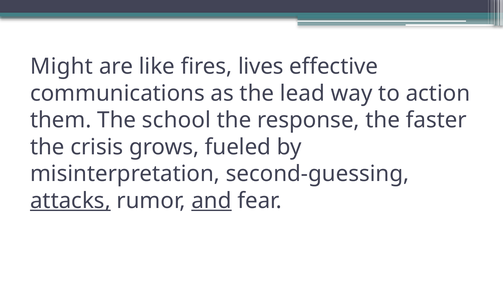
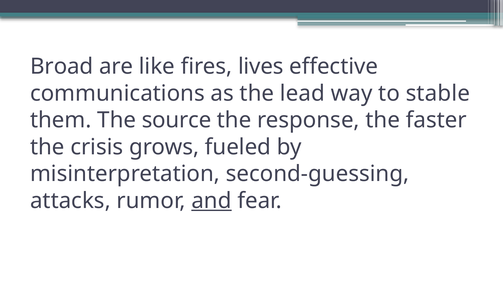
Might: Might -> Broad
action: action -> stable
school: school -> source
attacks underline: present -> none
